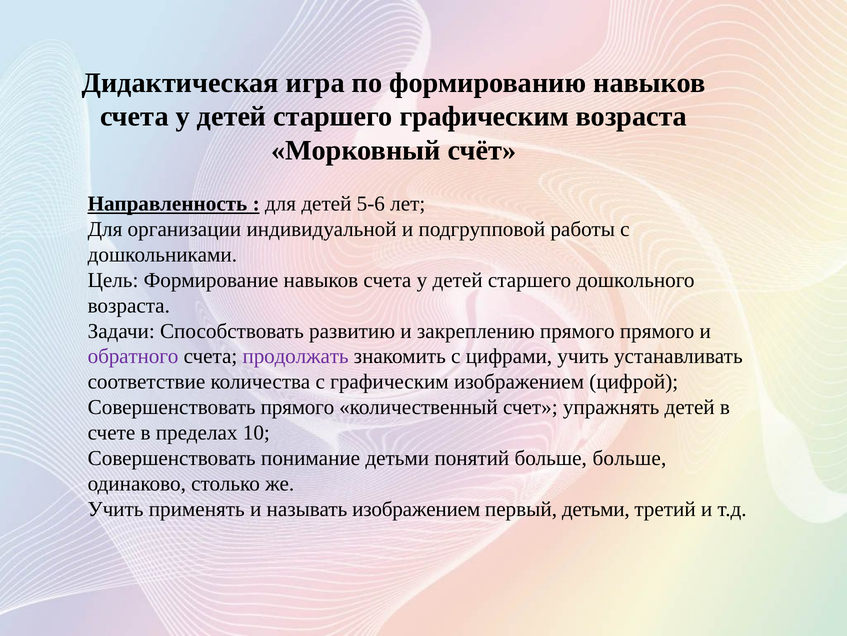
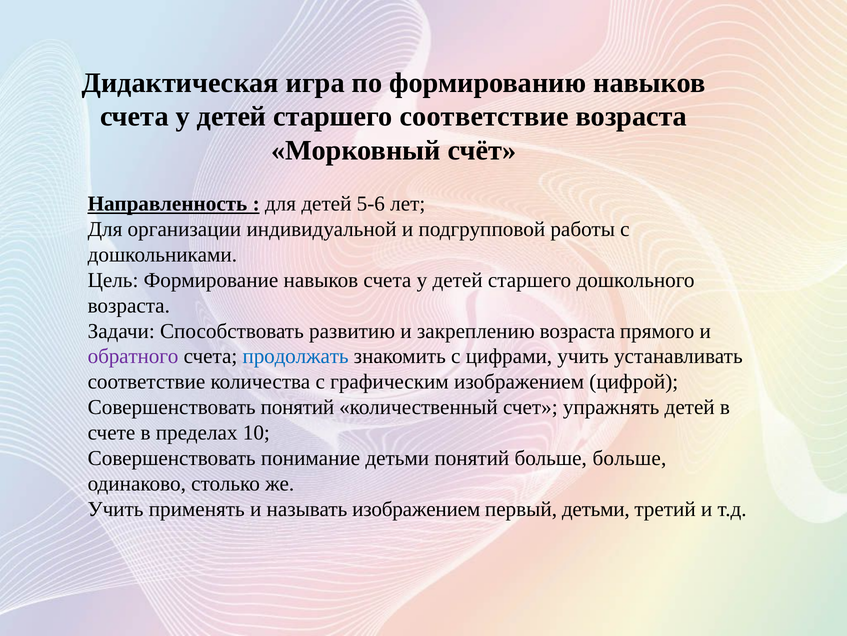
старшего графическим: графическим -> соответствие
закреплению прямого: прямого -> возраста
продолжать colour: purple -> blue
Совершенствовать прямого: прямого -> понятий
